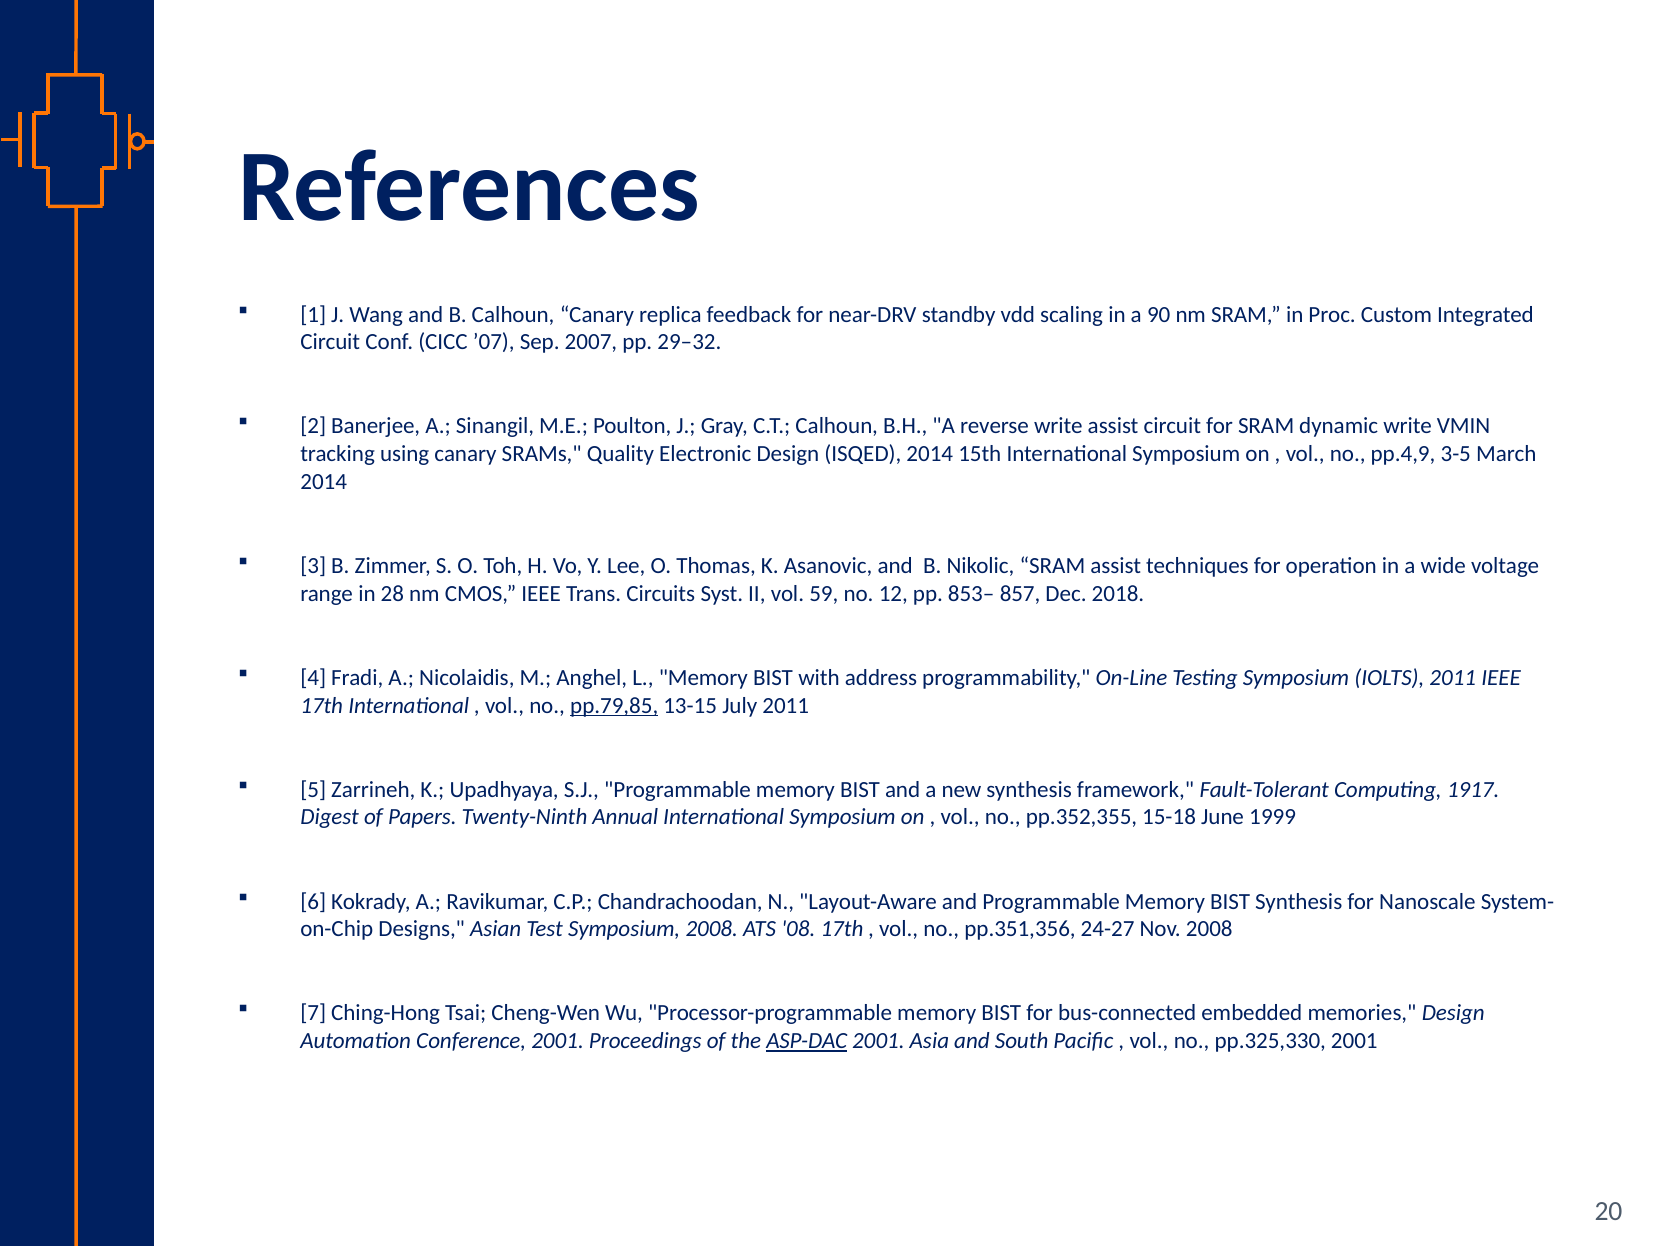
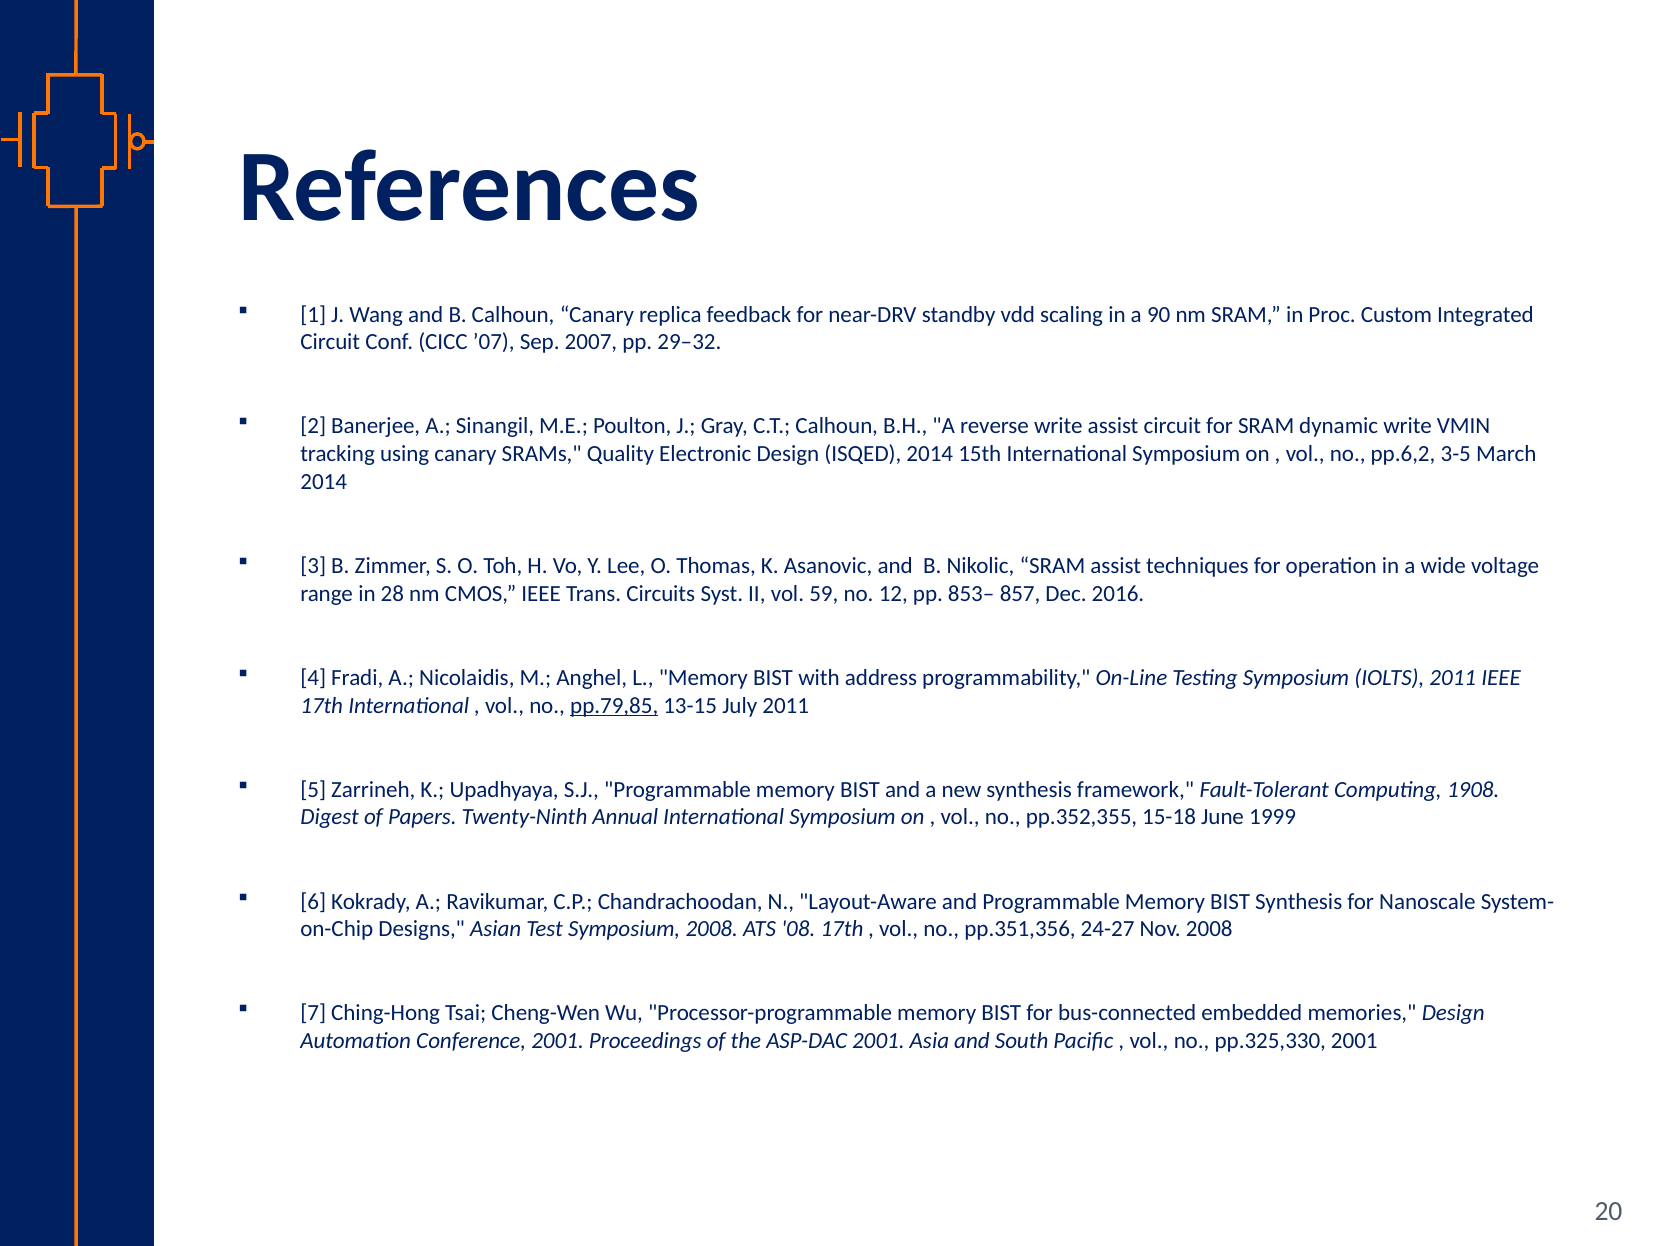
pp.4,9: pp.4,9 -> pp.6,2
2018: 2018 -> 2016
1917: 1917 -> 1908
ASP-DAC underline: present -> none
